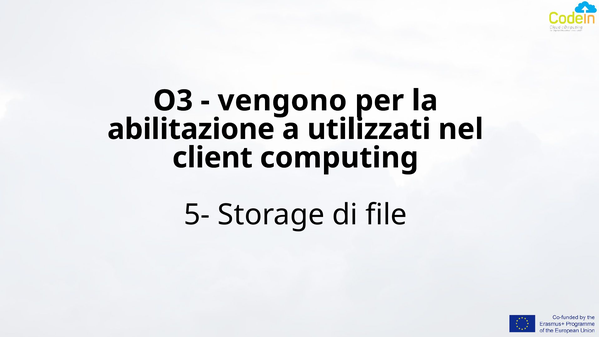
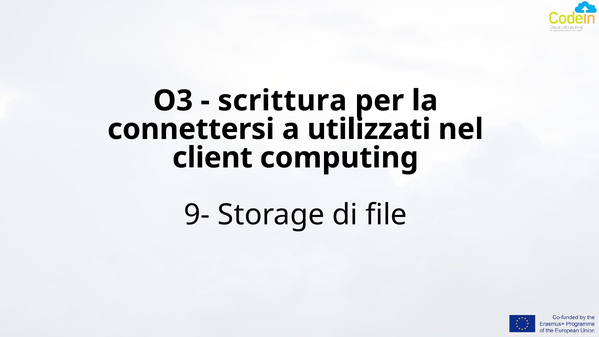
vengono: vengono -> scrittura
abilitazione: abilitazione -> connettersi
5-: 5- -> 9-
